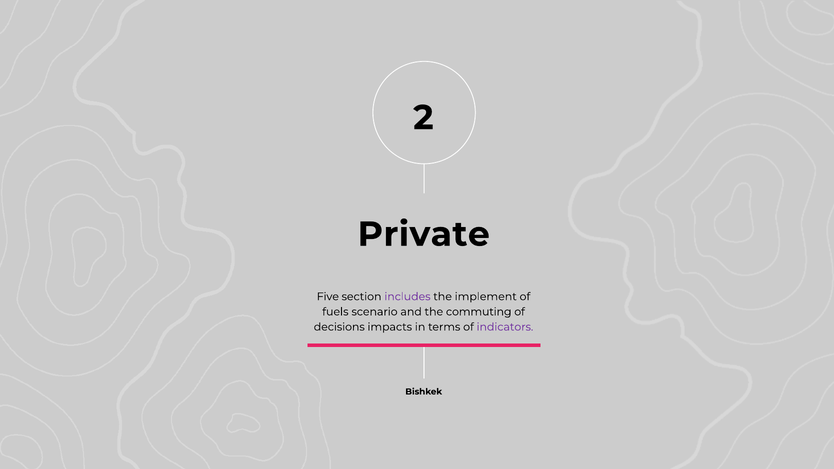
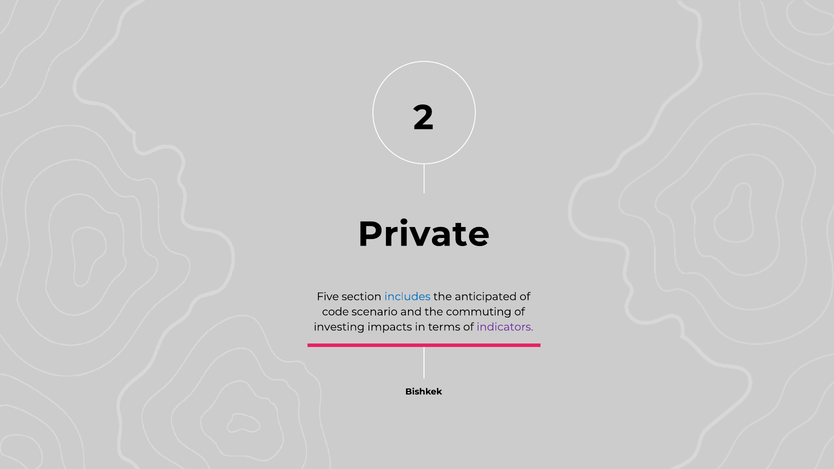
includes colour: purple -> blue
implement: implement -> anticipated
fuels: fuels -> code
decisions: decisions -> investing
